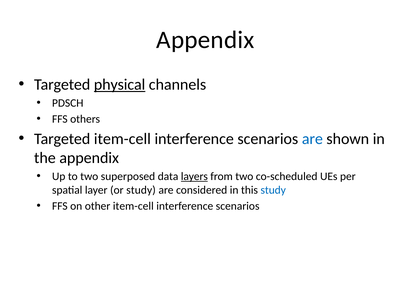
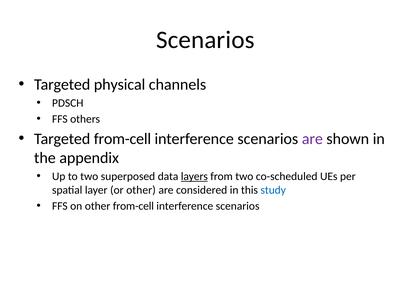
Appendix at (205, 40): Appendix -> Scenarios
physical underline: present -> none
Targeted item-cell: item-cell -> from-cell
are at (312, 139) colour: blue -> purple
or study: study -> other
other item-cell: item-cell -> from-cell
